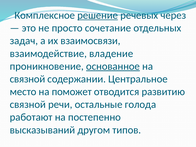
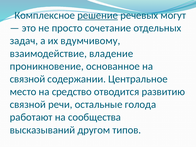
через: через -> могут
взаимосвязи: взаимосвязи -> вдумчивому
основанное underline: present -> none
поможет: поможет -> средство
постепенно: постепенно -> сообщества
